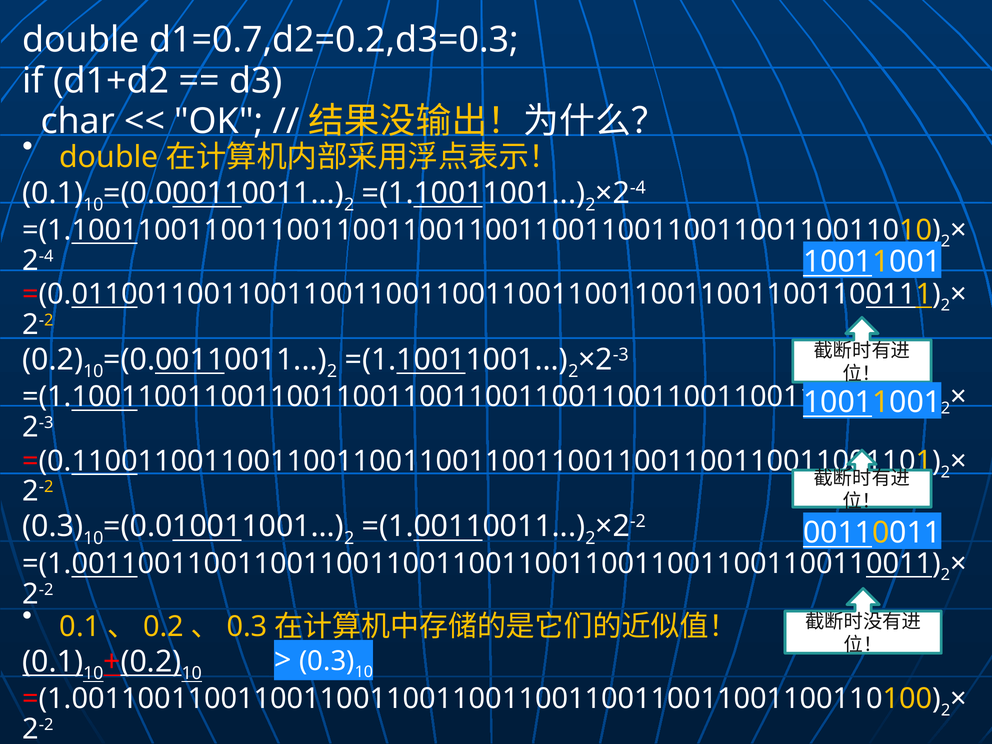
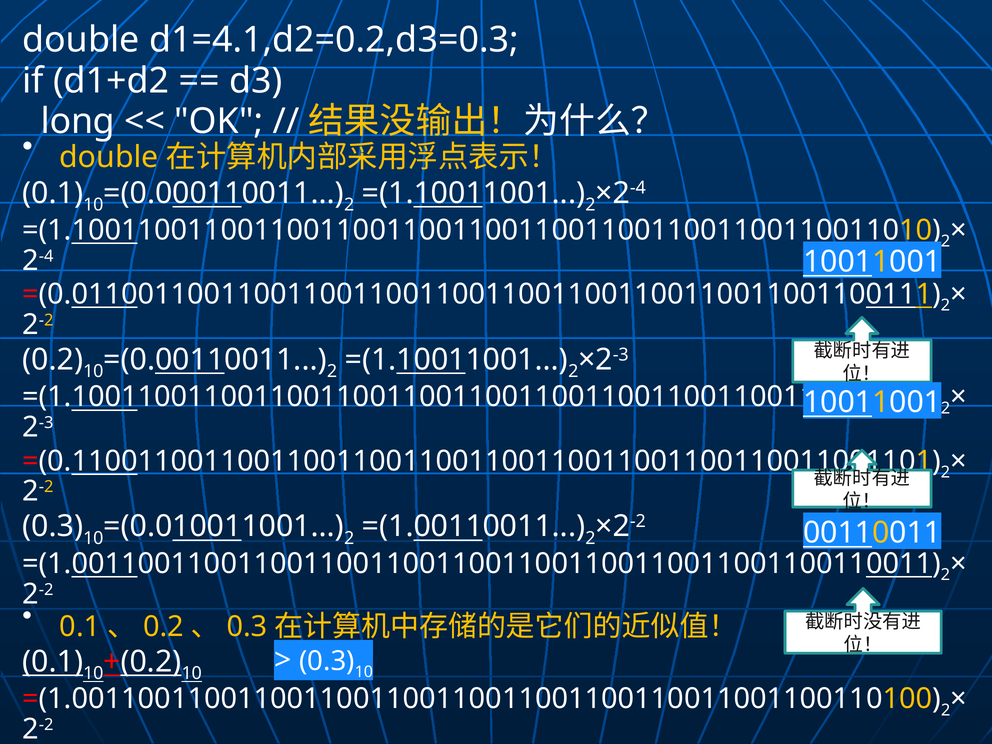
d1=0.7,d2=0.2,d3=0.3: d1=0.7,d2=0.2,d3=0.3 -> d1=4.1,d2=0.2,d3=0.3
char: char -> long
